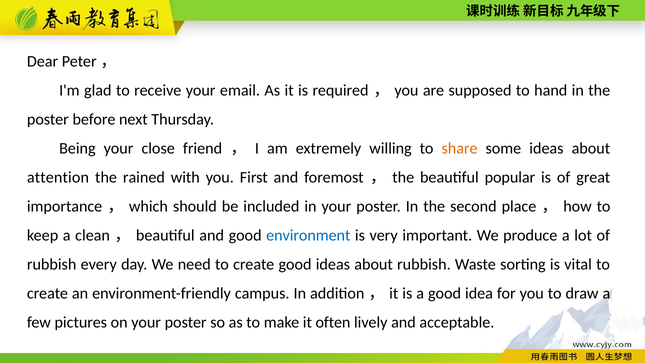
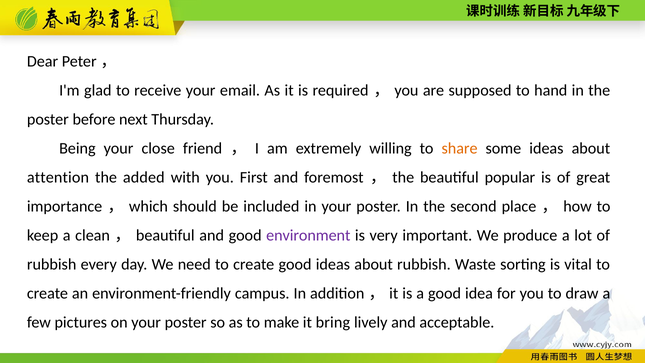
rained: rained -> added
environment colour: blue -> purple
often: often -> bring
